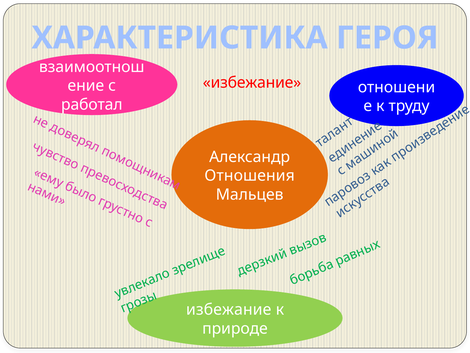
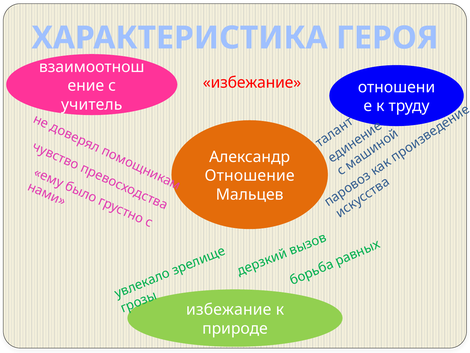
работал: работал -> учитель
Отношения: Отношения -> Отношение
